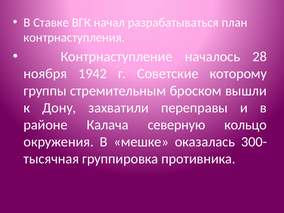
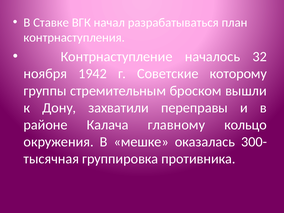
28: 28 -> 32
северную: северную -> главному
